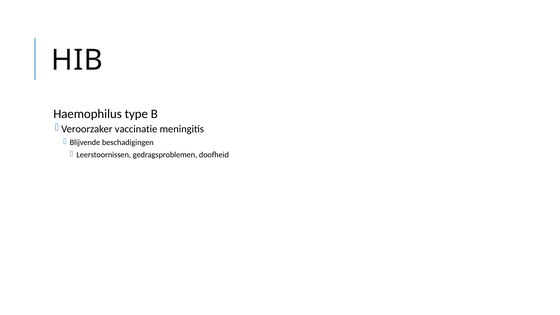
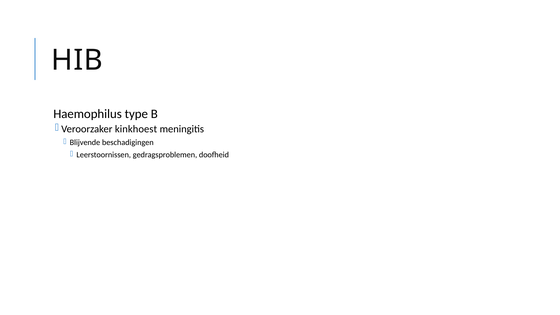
vaccinatie: vaccinatie -> kinkhoest
